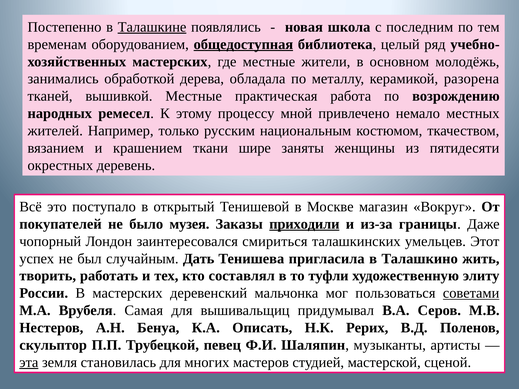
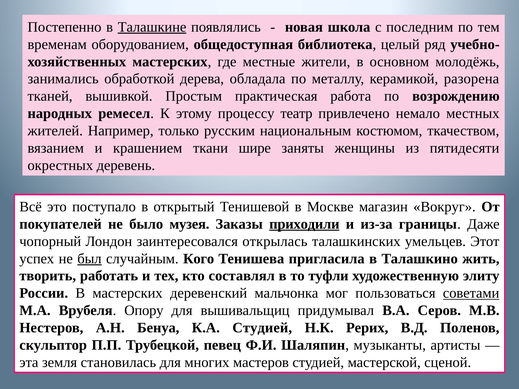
общедоступная underline: present -> none
вышивкой Местные: Местные -> Простым
мной: мной -> театр
смириться: смириться -> открылась
был underline: none -> present
Дать: Дать -> Кого
Самая: Самая -> Опору
К.А Описать: Описать -> Студией
эта underline: present -> none
